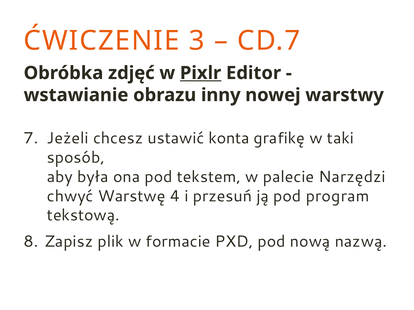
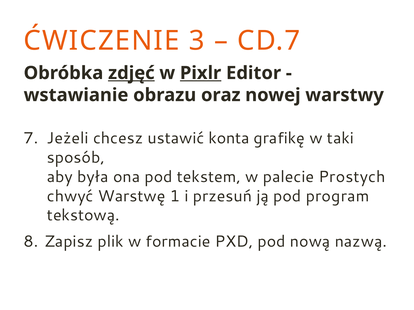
zdjęć underline: none -> present
inny: inny -> oraz
Narzędzi: Narzędzi -> Prostych
4: 4 -> 1
